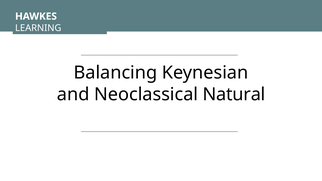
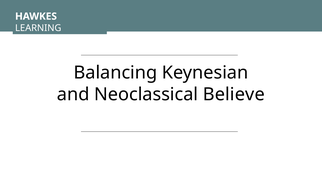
Natural: Natural -> Believe
